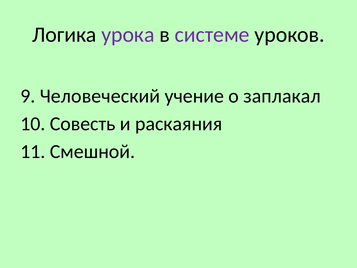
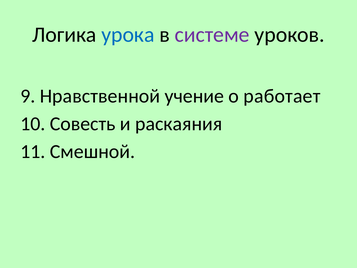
урока colour: purple -> blue
Человеческий: Человеческий -> Нравственной
заплакал: заплакал -> работает
